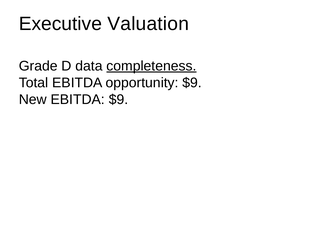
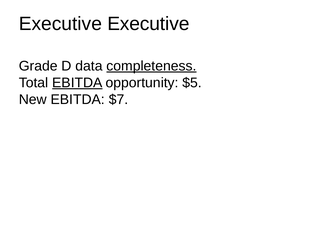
Executive Valuation: Valuation -> Executive
EBITDA at (77, 83) underline: none -> present
opportunity $9: $9 -> $5
EBITDA $9: $9 -> $7
